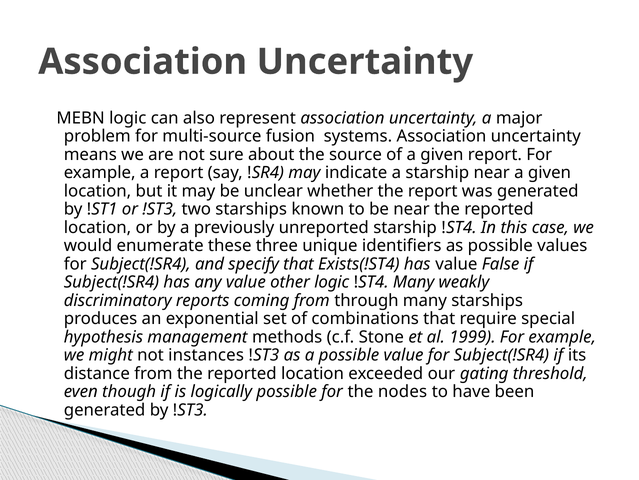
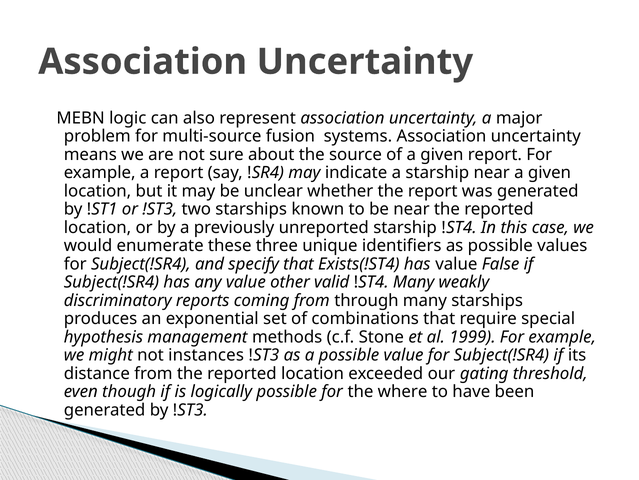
other logic: logic -> valid
nodes: nodes -> where
